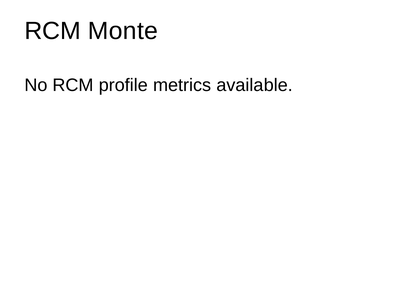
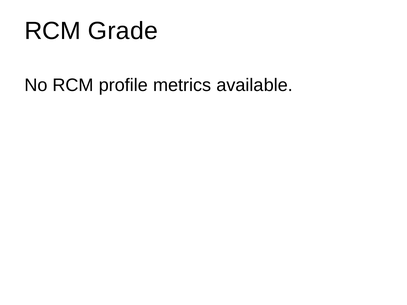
Monte: Monte -> Grade
